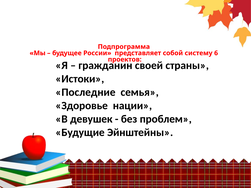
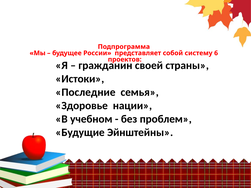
девушек: девушек -> учебном
